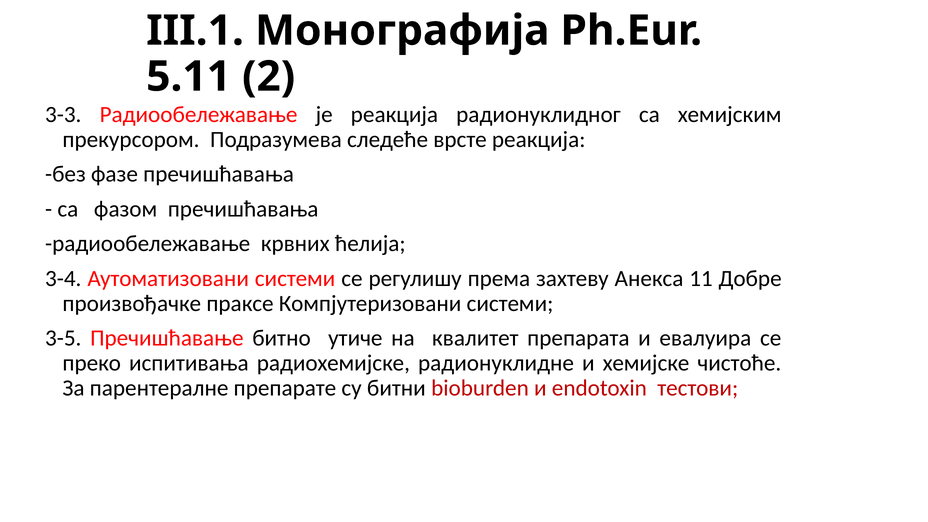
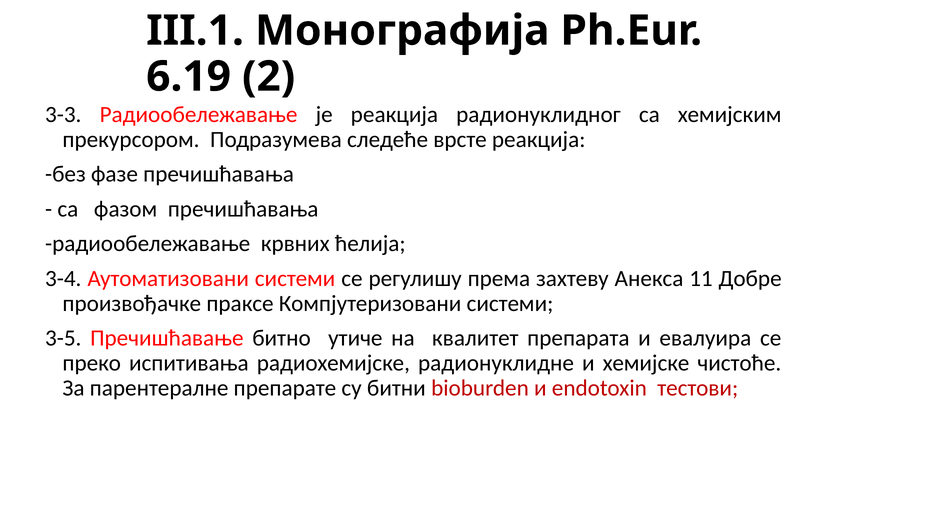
5.11: 5.11 -> 6.19
